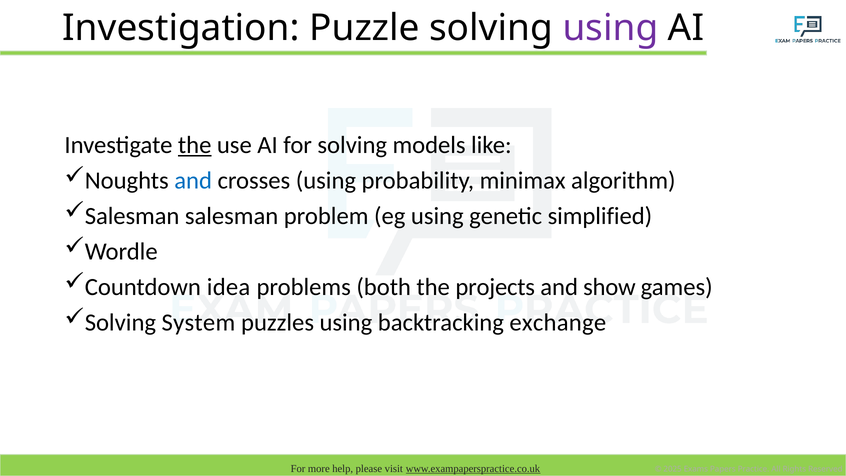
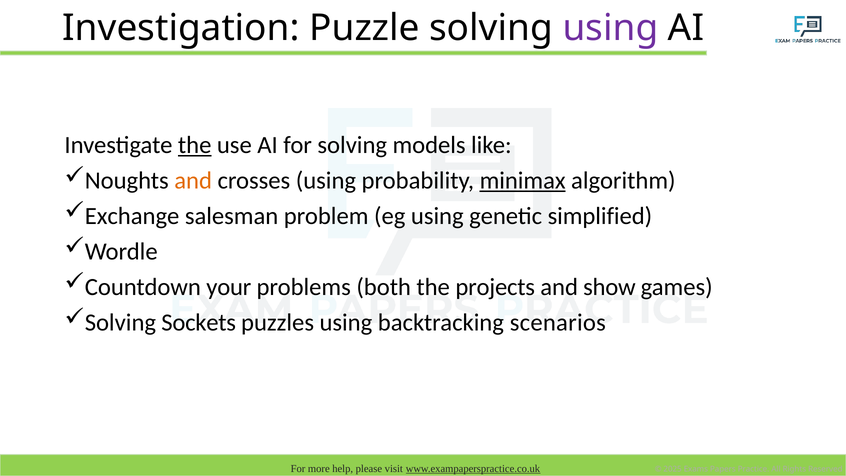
and at (193, 180) colour: blue -> orange
minimax underline: none -> present
Salesman at (132, 216): Salesman -> Exchange
idea: idea -> your
System: System -> Sockets
exchange: exchange -> scenarios
